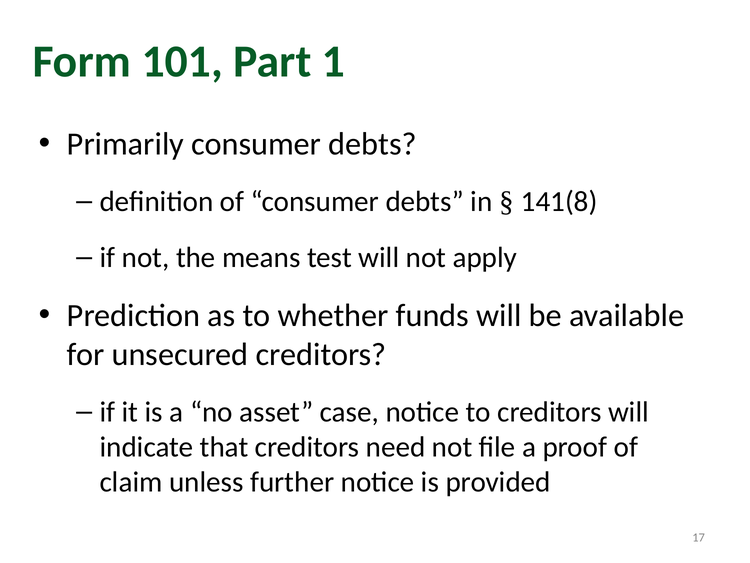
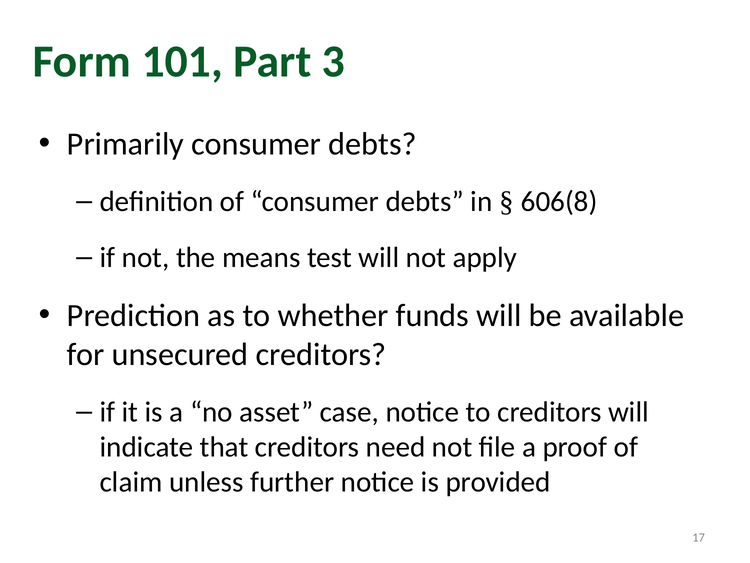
1: 1 -> 3
141(8: 141(8 -> 606(8
